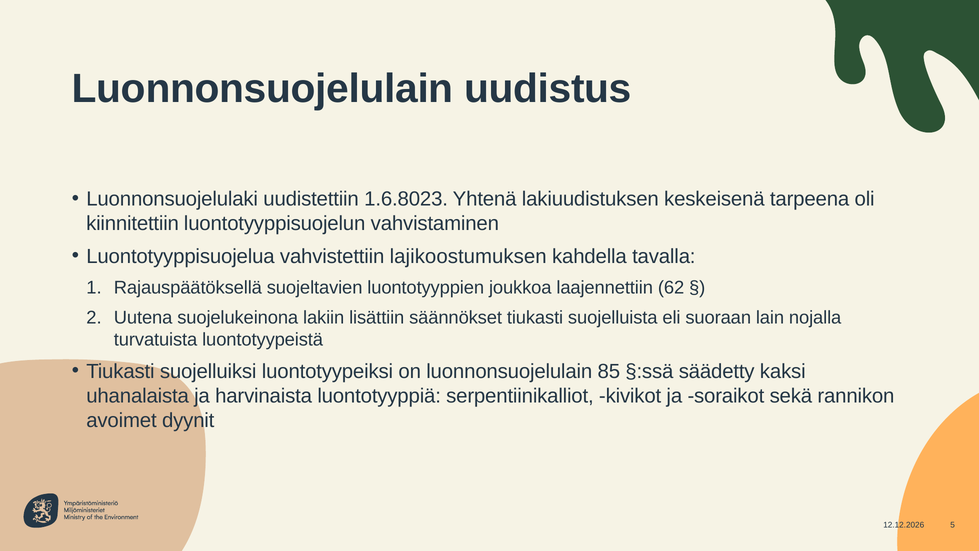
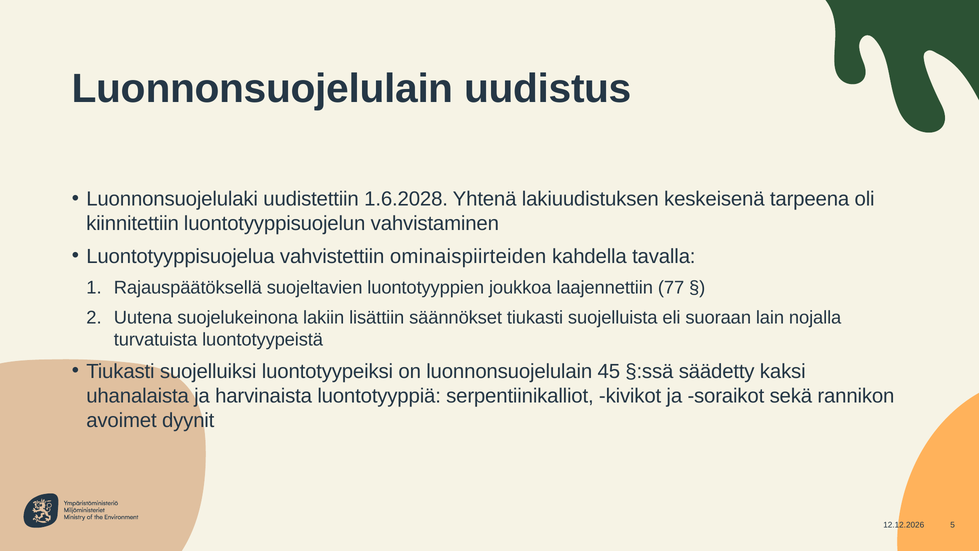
1.6.8023: 1.6.8023 -> 1.6.2028
lajikoostumuksen: lajikoostumuksen -> ominaispiirteiden
62: 62 -> 77
85: 85 -> 45
